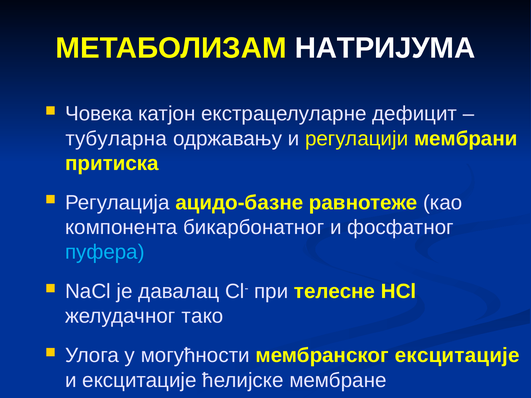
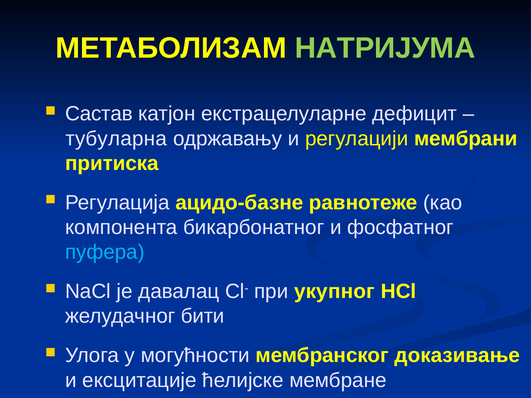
НАТРИЈУМА colour: white -> light green
Човека: Човека -> Састав
телесне: телесне -> укупног
тако: тако -> бити
мембранског ексцитације: ексцитације -> доказивање
